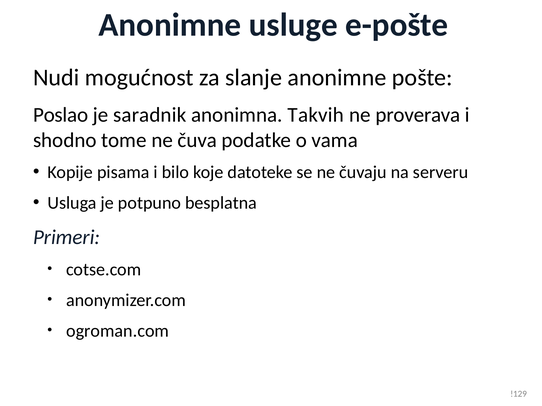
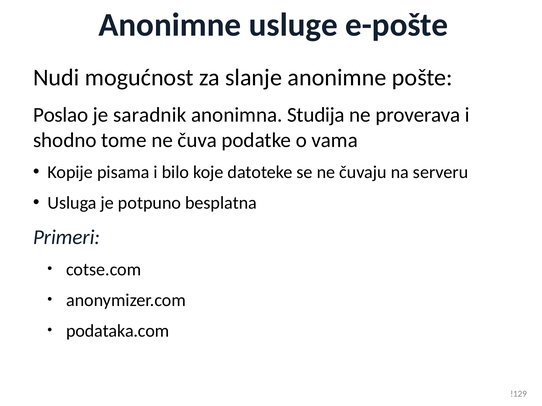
Takvih: Takvih -> Studija
ogroman.com: ogroman.com -> podataka.com
